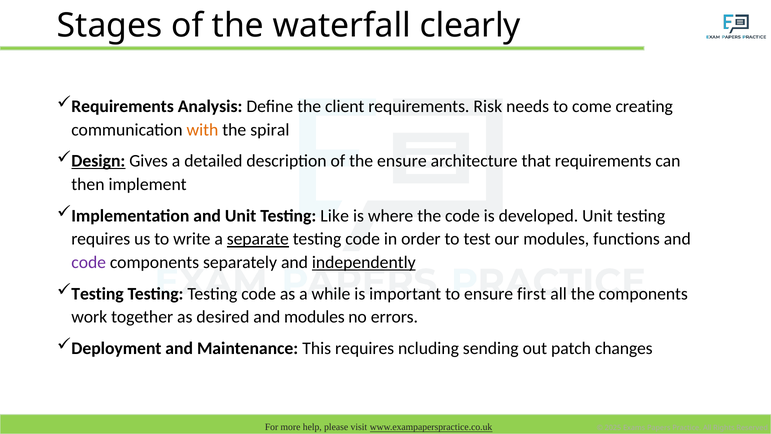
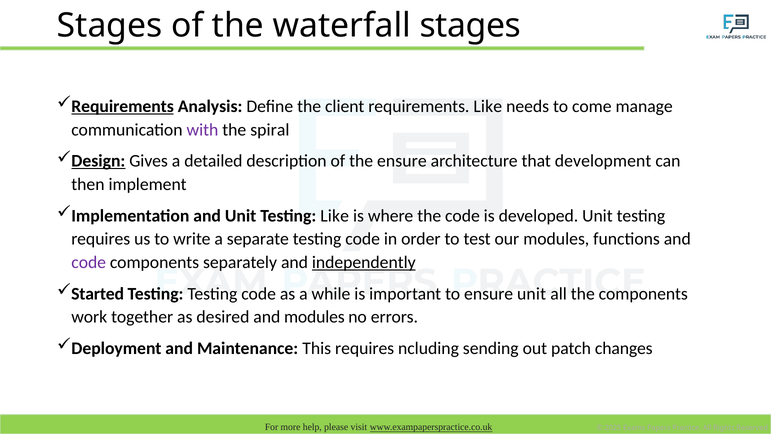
waterfall clearly: clearly -> stages
Requirements at (123, 106) underline: none -> present
requirements Risk: Risk -> Like
creating: creating -> manage
with colour: orange -> purple
that requirements: requirements -> development
separate underline: present -> none
Testing at (98, 294): Testing -> Started
ensure first: first -> unit
